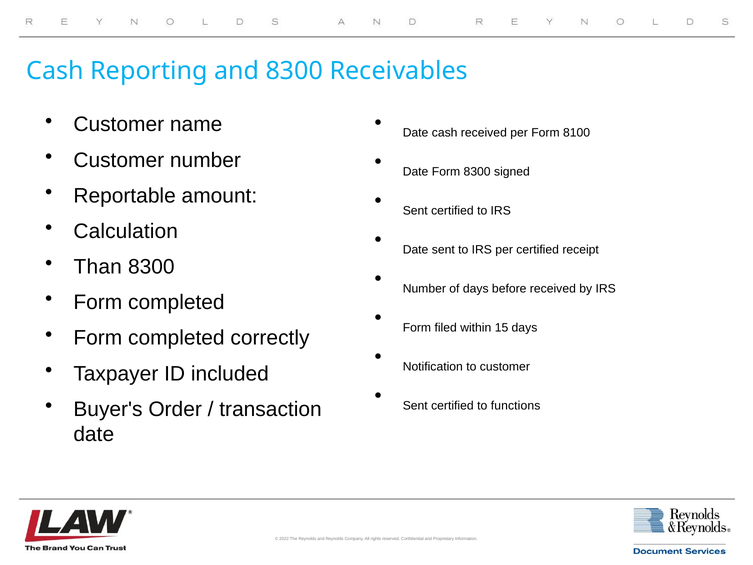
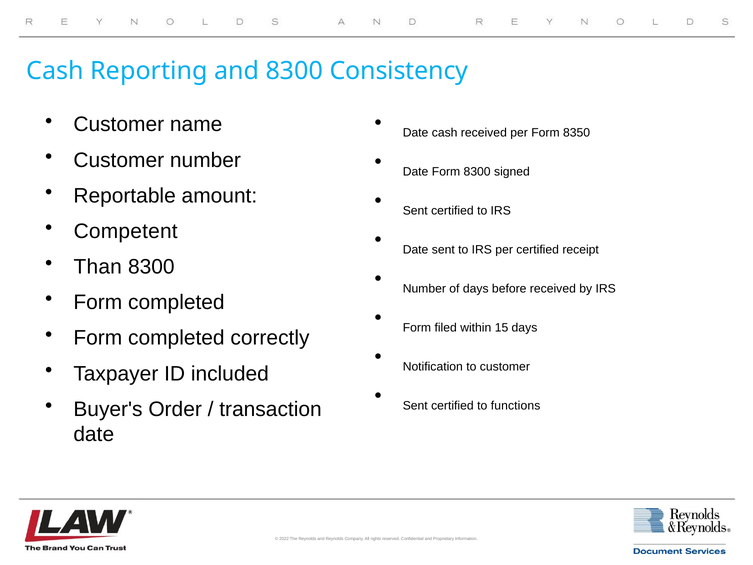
Receivables: Receivables -> Consistency
8100: 8100 -> 8350
Calculation: Calculation -> Competent
